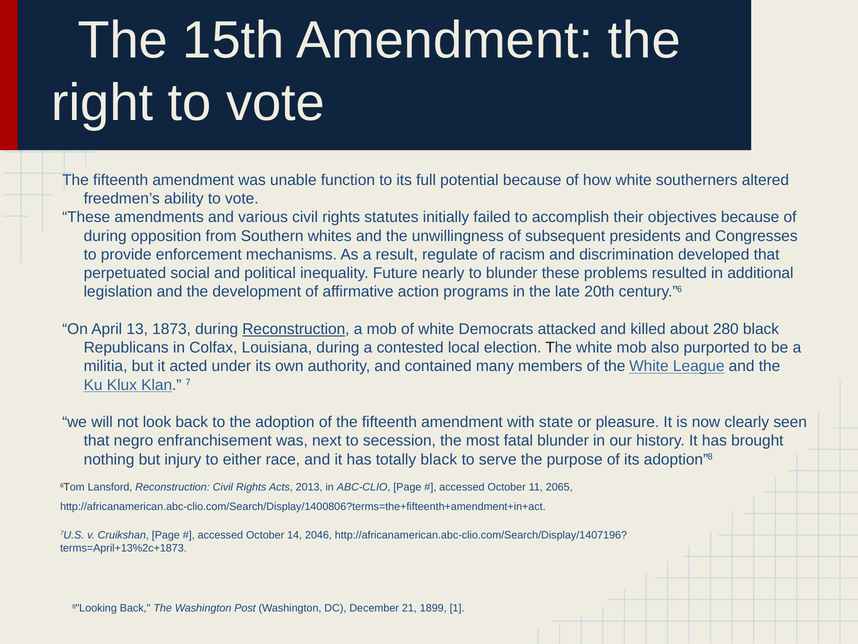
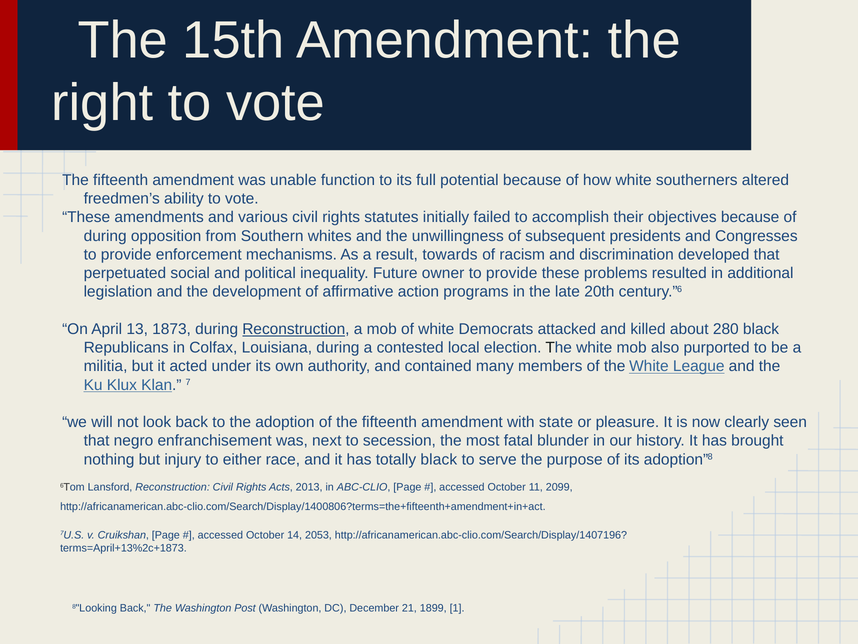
regulate: regulate -> towards
nearly: nearly -> owner
blunder at (512, 273): blunder -> provide
2065: 2065 -> 2099
2046: 2046 -> 2053
